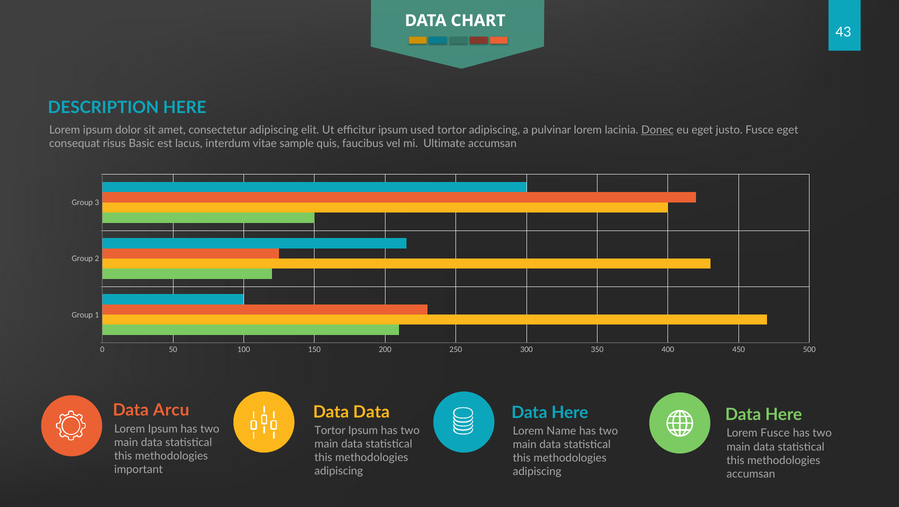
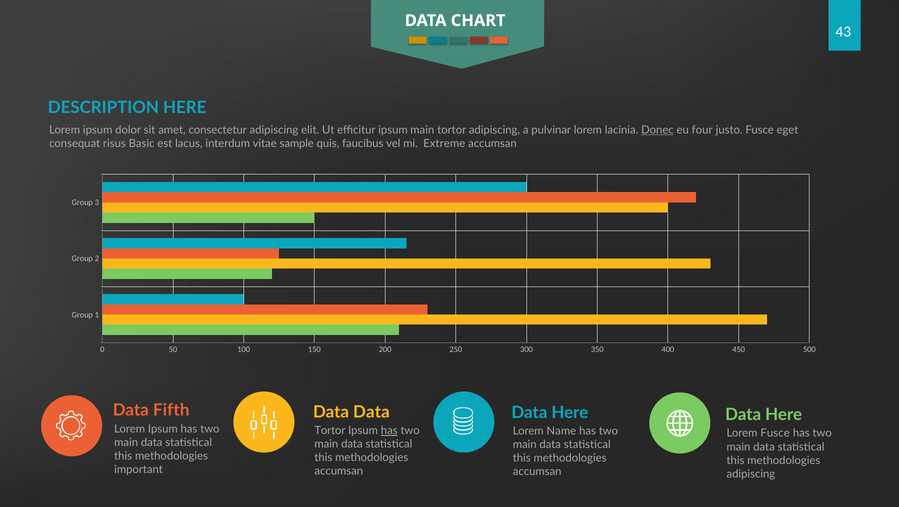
ipsum used: used -> main
eu eget: eget -> four
Ultimate: Ultimate -> Extreme
Arcu: Arcu -> Fifth
has at (389, 431) underline: none -> present
adipiscing at (339, 471): adipiscing -> accumsan
adipiscing at (537, 472): adipiscing -> accumsan
accumsan at (751, 474): accumsan -> adipiscing
